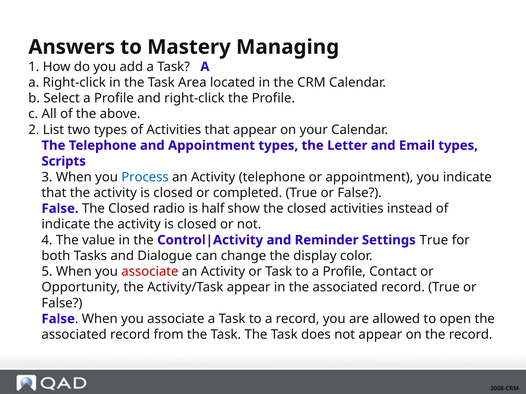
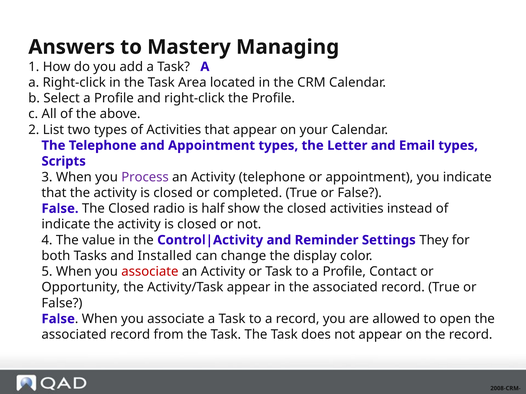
Process colour: blue -> purple
Settings True: True -> They
Dialogue: Dialogue -> Installed
